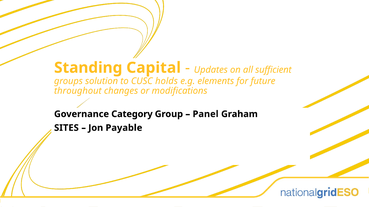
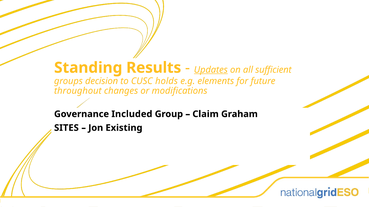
Capital: Capital -> Results
Updates underline: none -> present
solution: solution -> decision
Category: Category -> Included
Panel: Panel -> Claim
Payable: Payable -> Existing
